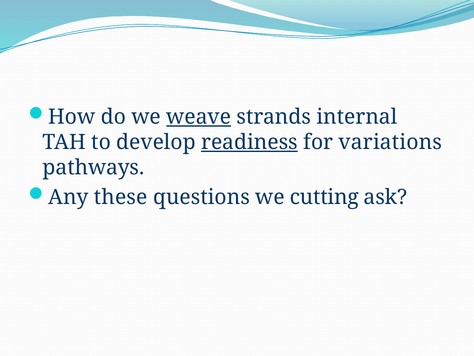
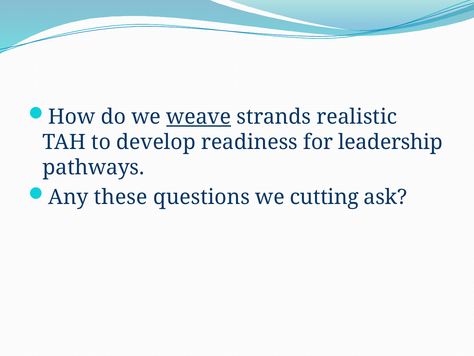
internal: internal -> realistic
readiness underline: present -> none
variations: variations -> leadership
